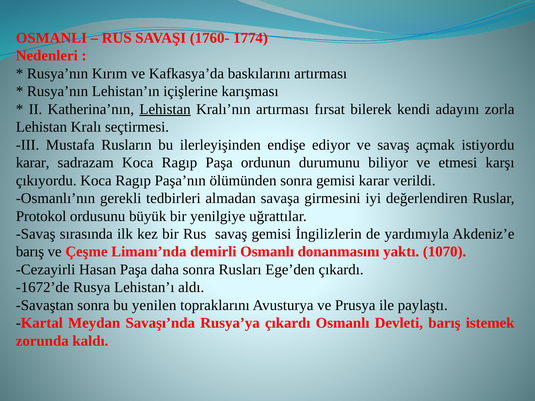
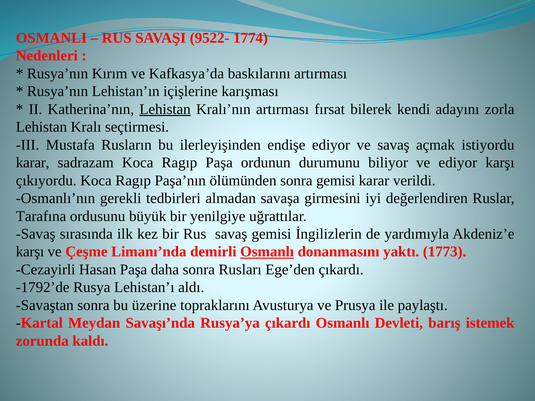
1760-: 1760- -> 9522-
ve etmesi: etmesi -> ediyor
Protokol: Protokol -> Tarafına
barış at (30, 252): barış -> karşı
Osmanlı at (267, 252) underline: none -> present
1070: 1070 -> 1773
-1672’de: -1672’de -> -1792’de
yenilen: yenilen -> üzerine
